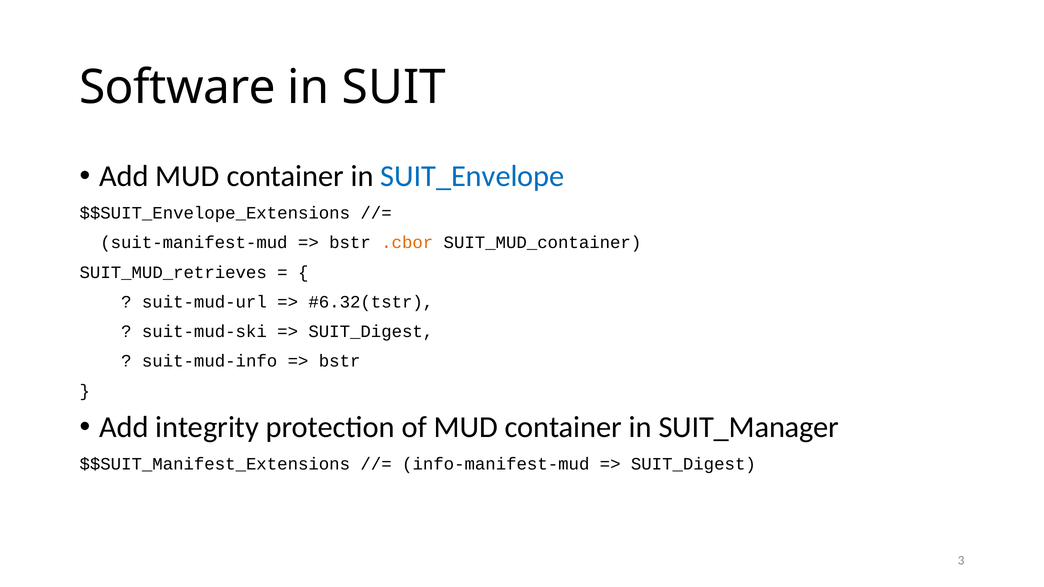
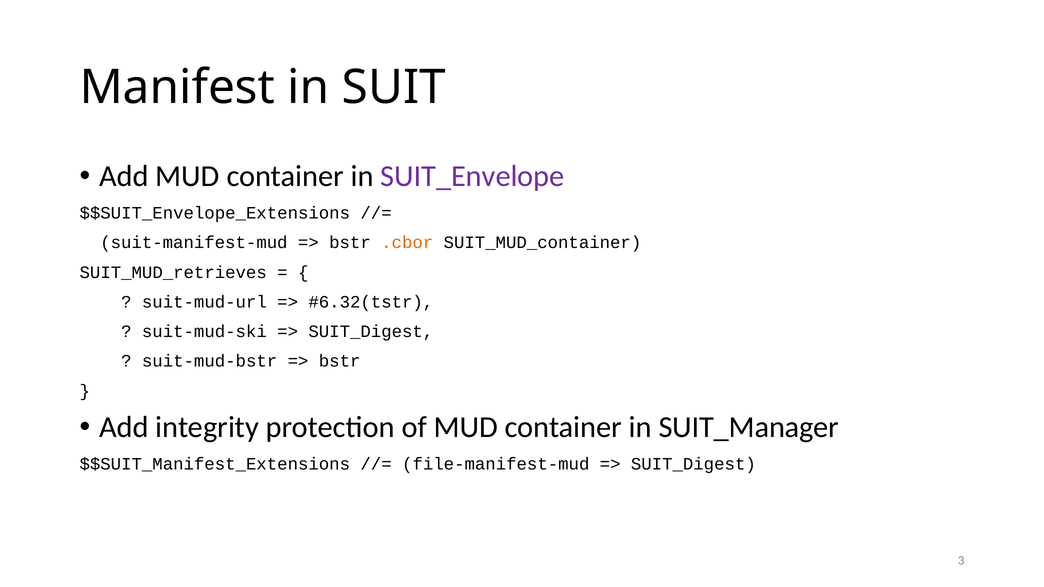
Software: Software -> Manifest
SUIT_Envelope colour: blue -> purple
suit-mud-info: suit-mud-info -> suit-mud-bstr
info-manifest-mud: info-manifest-mud -> file-manifest-mud
